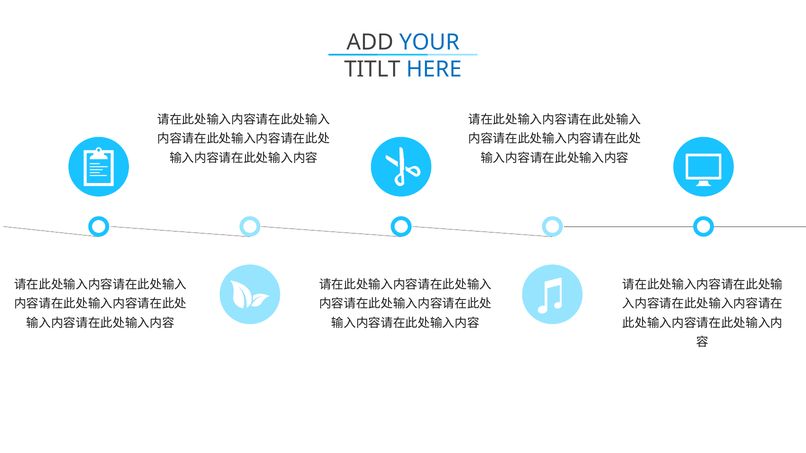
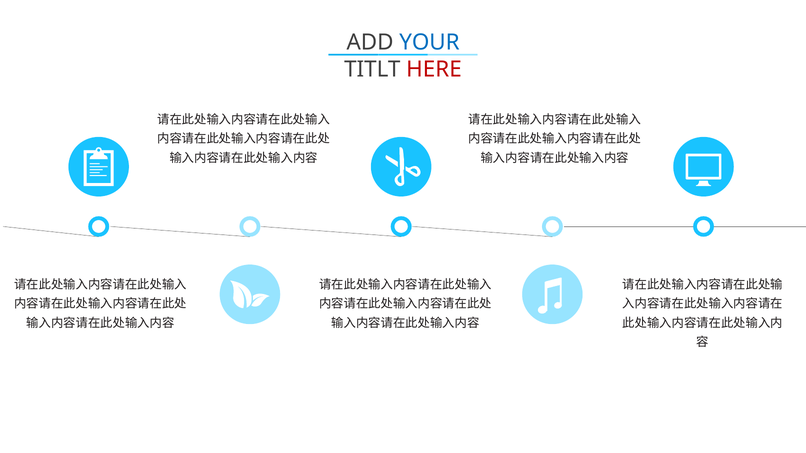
HERE colour: blue -> red
